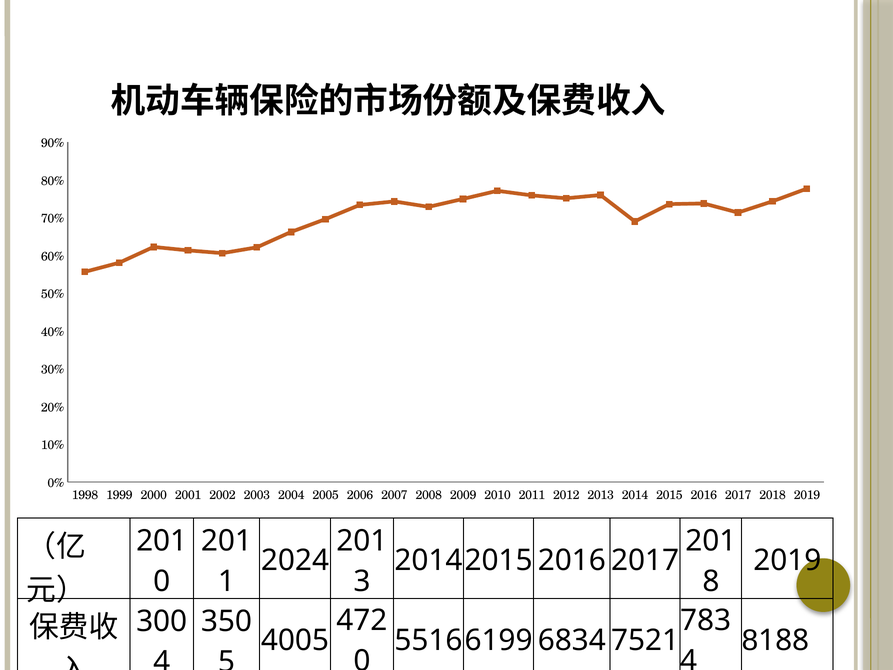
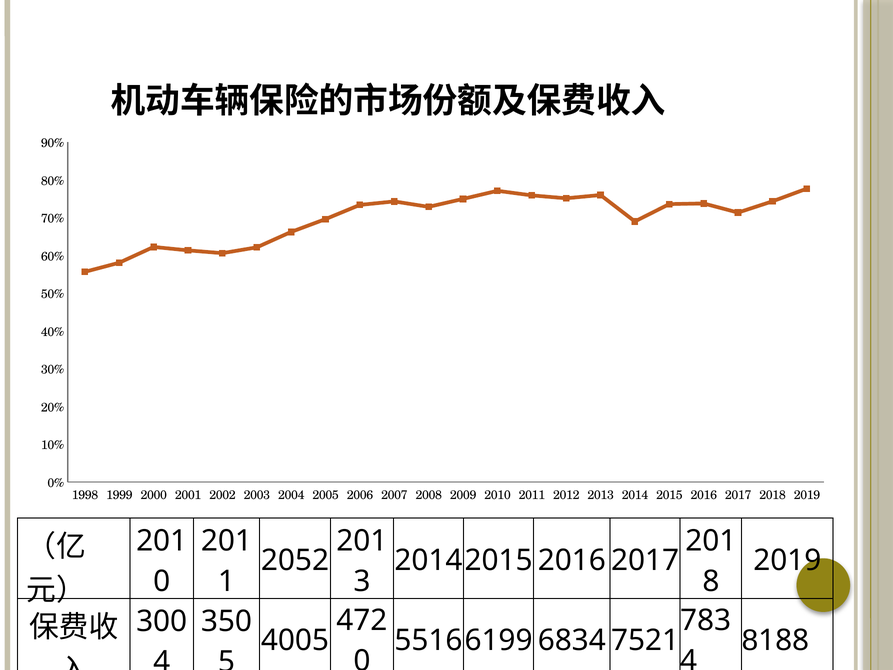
2024: 2024 -> 2052
